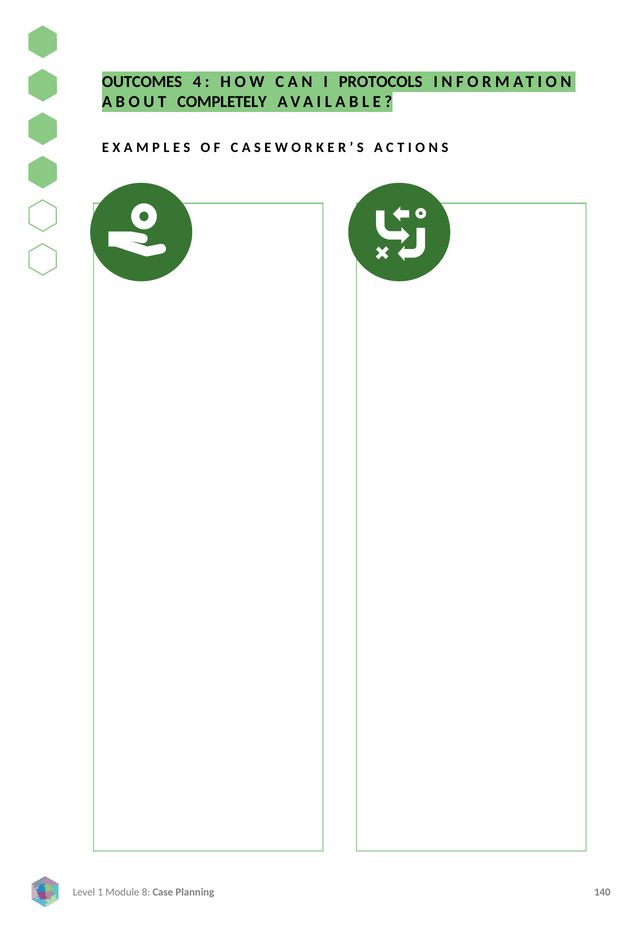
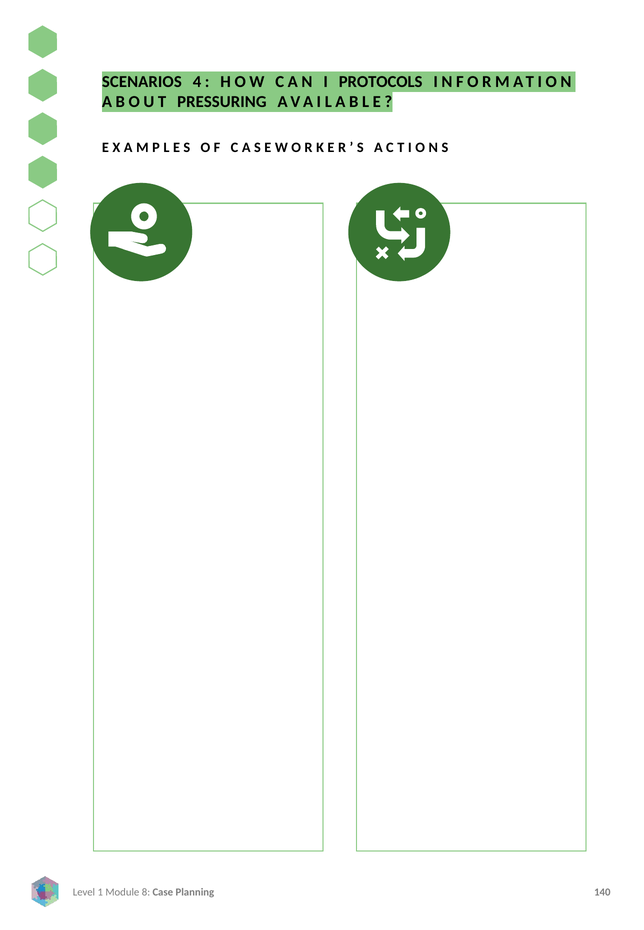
OUTCOMES: OUTCOMES -> SCENARIOS
COMPLETELY: COMPLETELY -> PRESSURING
